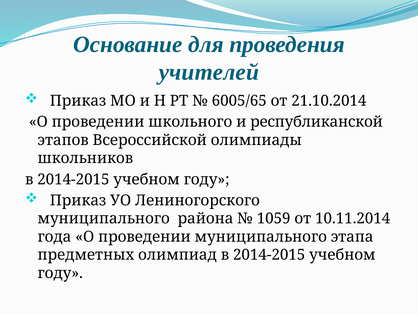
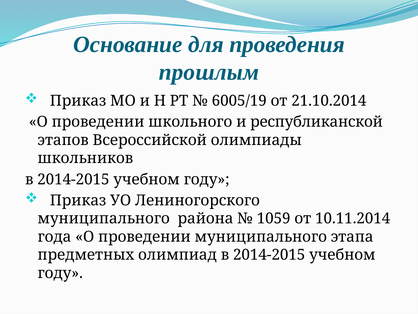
учителей: учителей -> прошлым
6005/65: 6005/65 -> 6005/19
